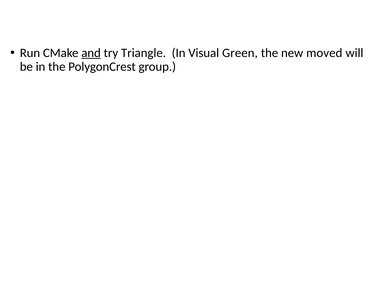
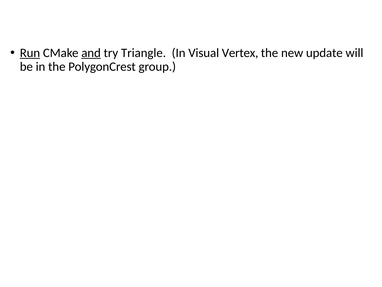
Run underline: none -> present
Green: Green -> Vertex
moved: moved -> update
